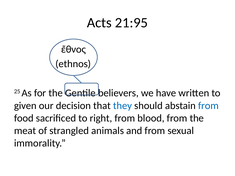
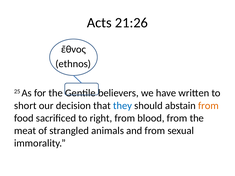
21:95: 21:95 -> 21:26
given: given -> short
from at (208, 106) colour: blue -> orange
